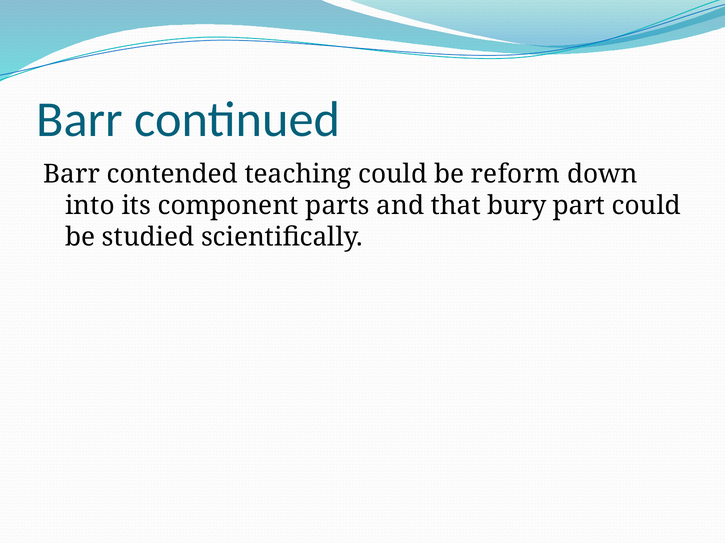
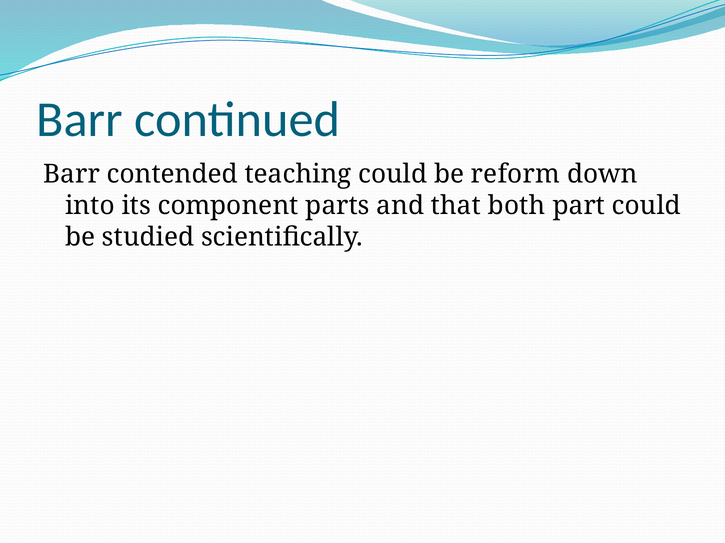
bury: bury -> both
